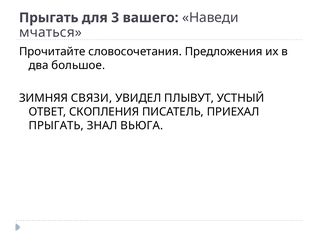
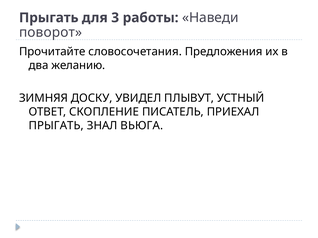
вашего: вашего -> работы
мчаться: мчаться -> поворот
большое: большое -> желанию
СВЯЗИ: СВЯЗИ -> ДОСКУ
СКОПЛЕНИЯ: СКОПЛЕНИЯ -> СКОПЛЕНИЕ
